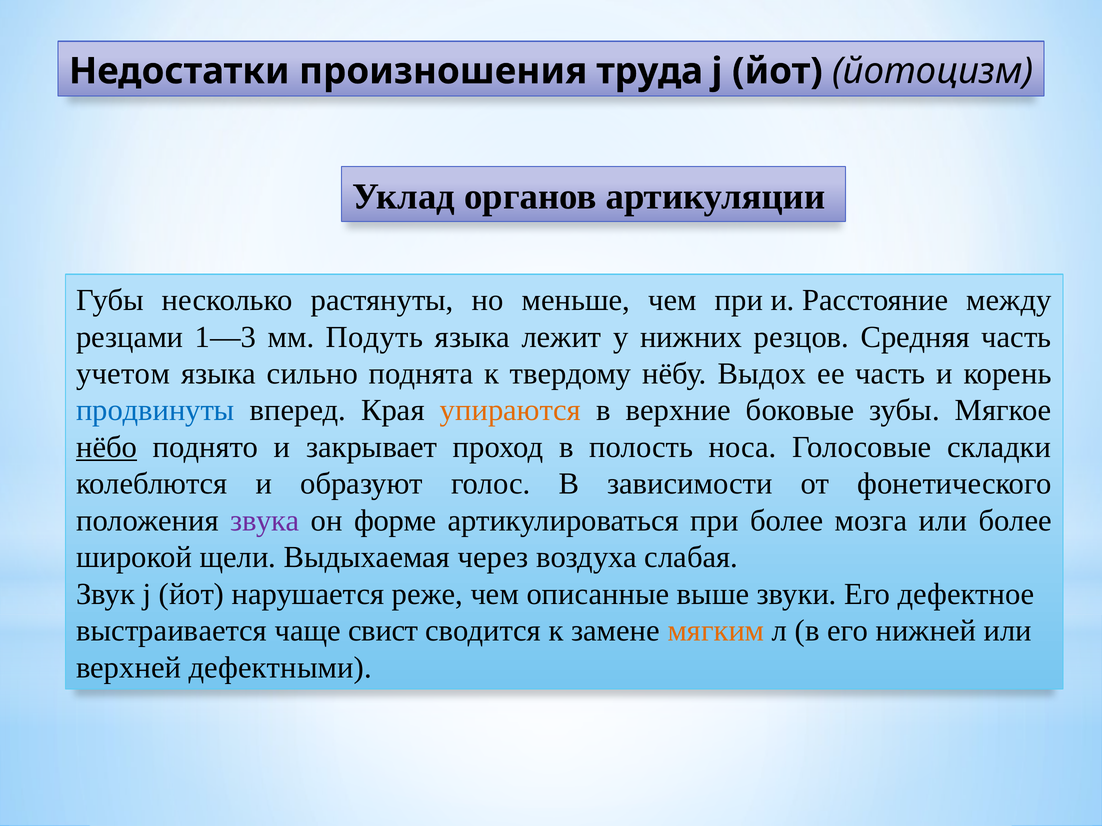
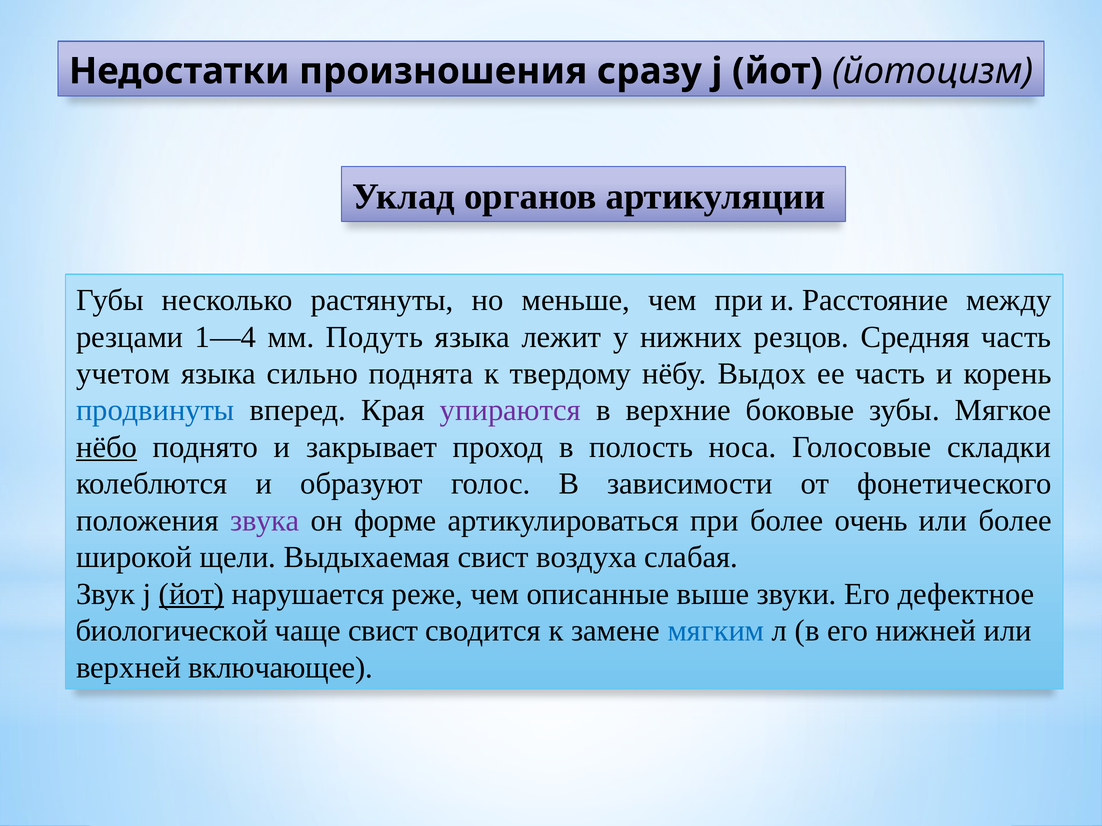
труда: труда -> сразу
1—3: 1—3 -> 1—4
упираются colour: orange -> purple
мозга: мозга -> очень
Выдыхаемая через: через -> свист
йот at (192, 594) underline: none -> present
выстраивается: выстраивается -> биологической
мягким colour: orange -> blue
дефектными: дефектными -> включающее
